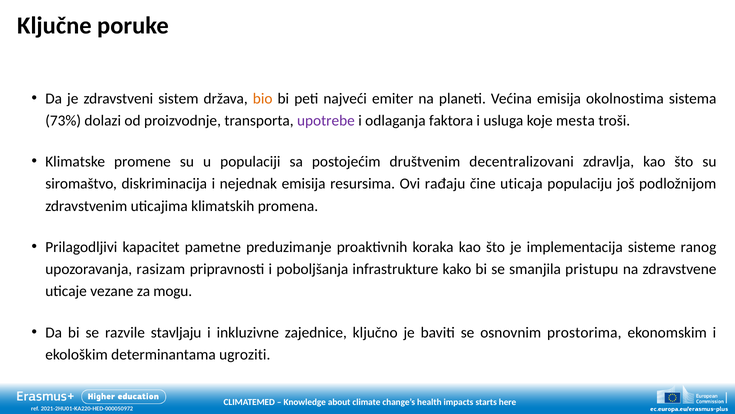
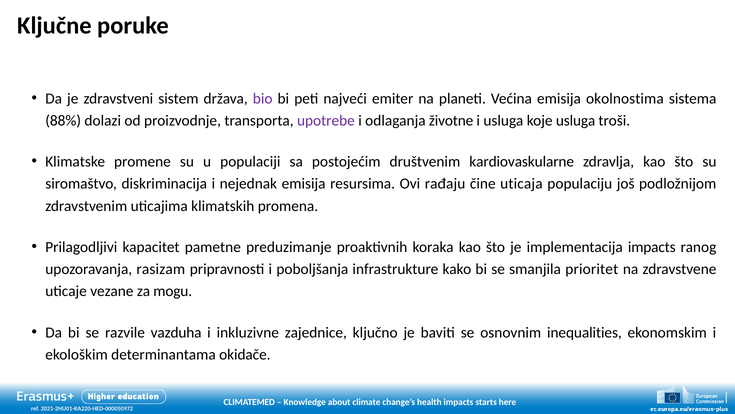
bio colour: orange -> purple
73%: 73% -> 88%
faktora: faktora -> životne
koje mesta: mesta -> usluga
decentralizovani: decentralizovani -> kardiovaskularne
implementacija sisteme: sisteme -> impacts
pristupu: pristupu -> prioritet
stavljaju: stavljaju -> vazduha
prostorima: prostorima -> inequalities
ugroziti: ugroziti -> okidače
